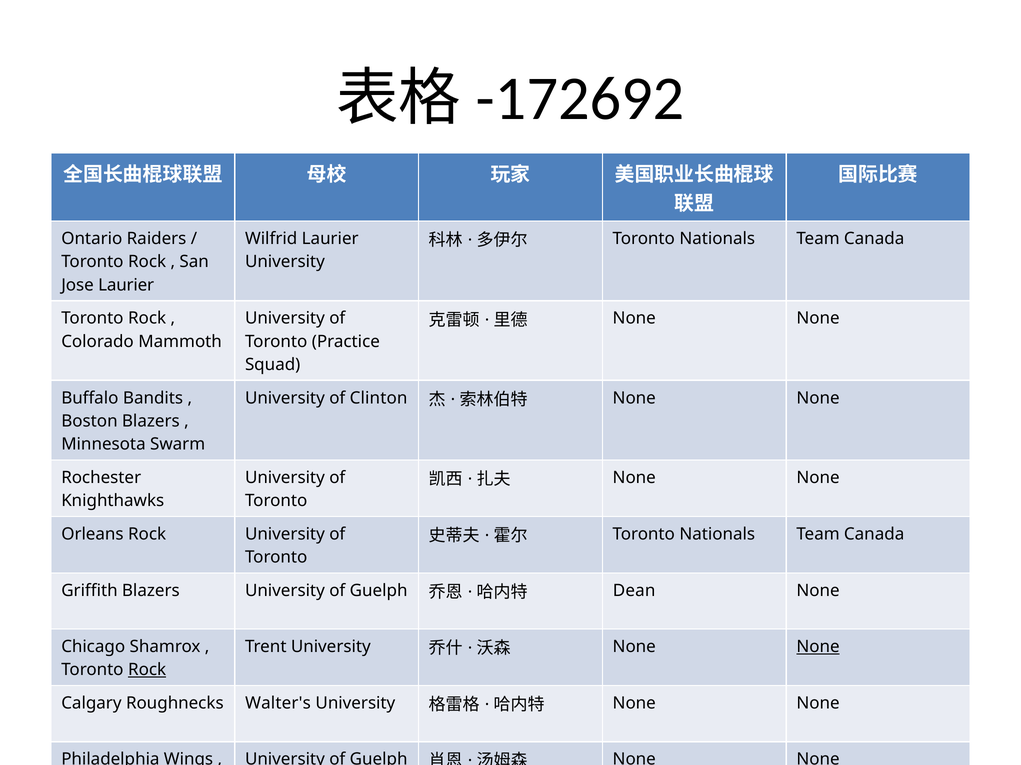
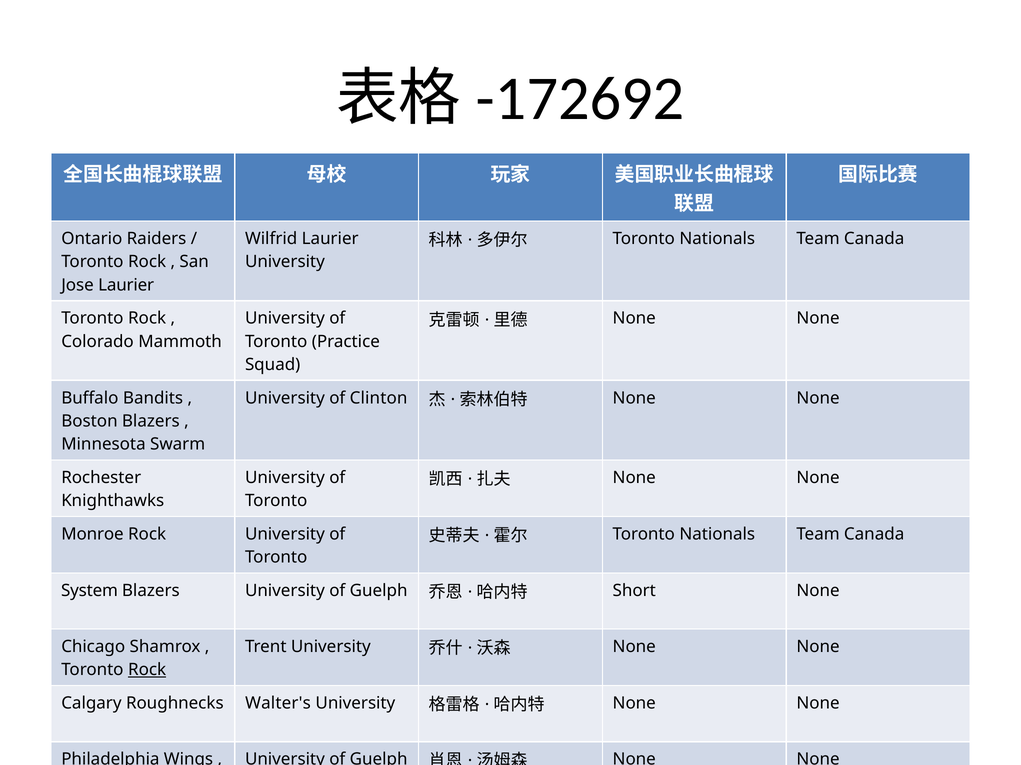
Orleans: Orleans -> Monroe
Griffith: Griffith -> System
Dean: Dean -> Short
None at (818, 647) underline: present -> none
